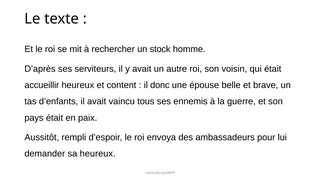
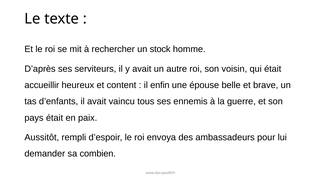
donc: donc -> enfin
sa heureux: heureux -> combien
